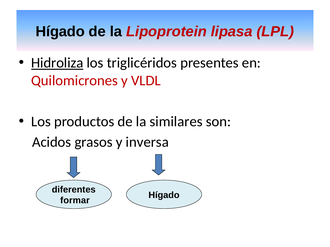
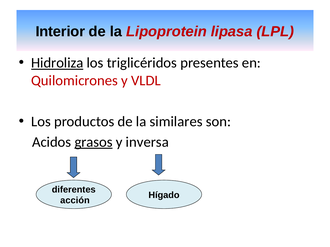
Hígado at (60, 32): Hígado -> Interior
grasos underline: none -> present
formar: formar -> acción
